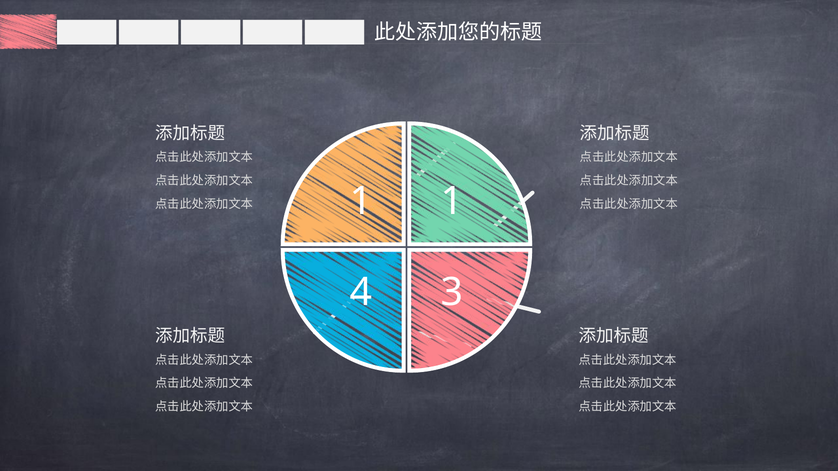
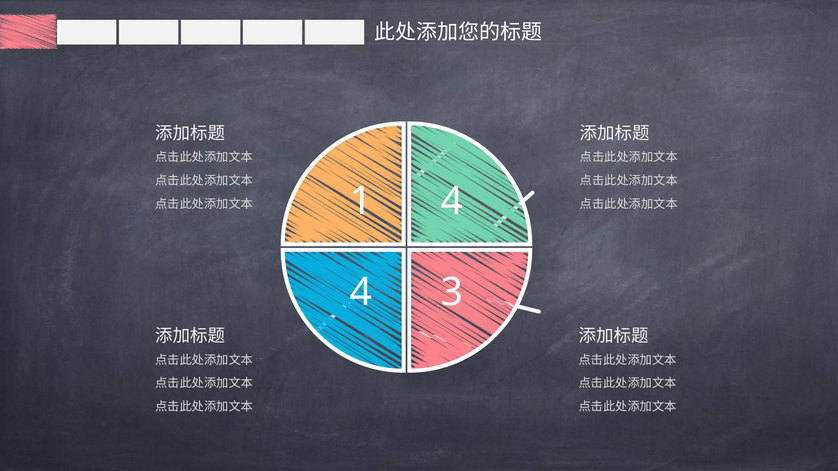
1 1: 1 -> 4
